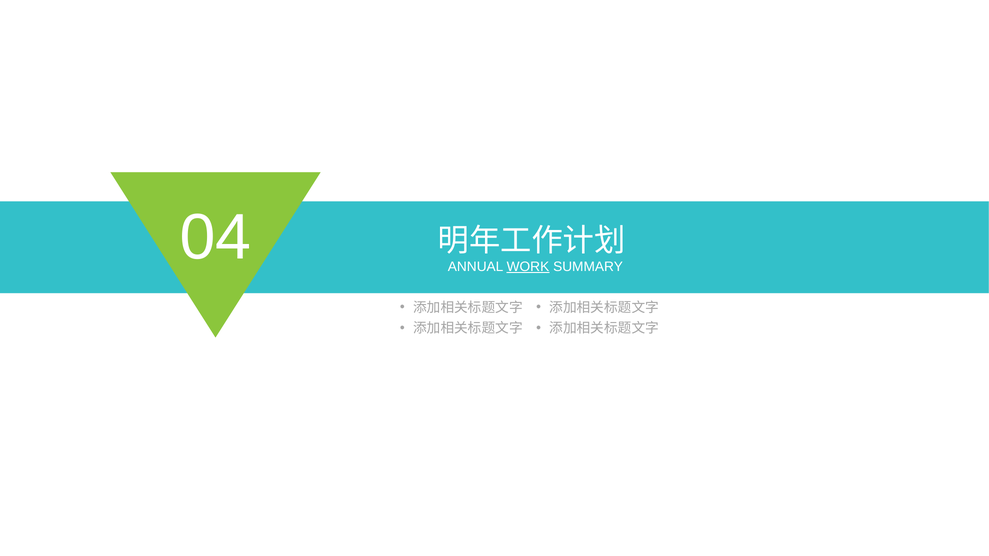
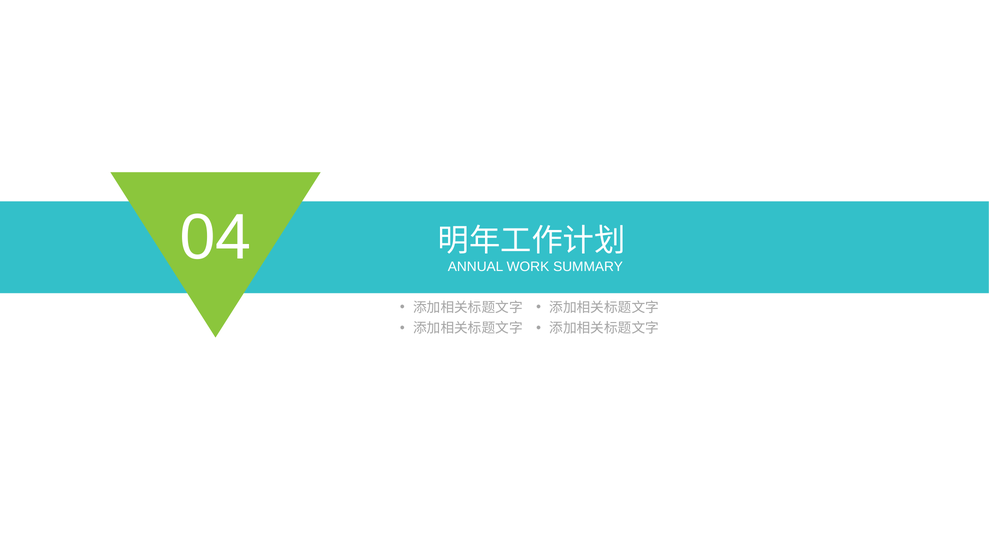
WORK underline: present -> none
